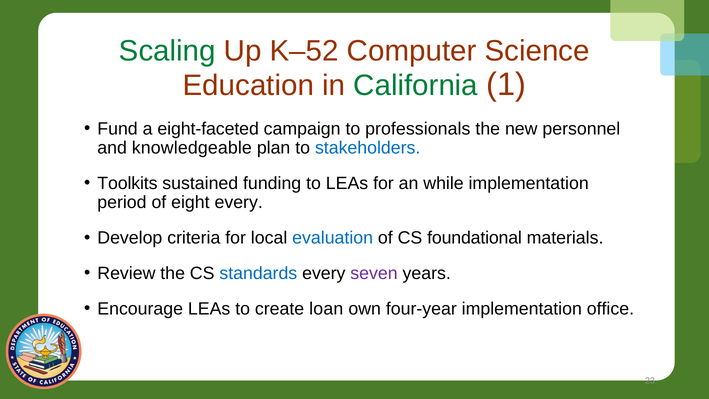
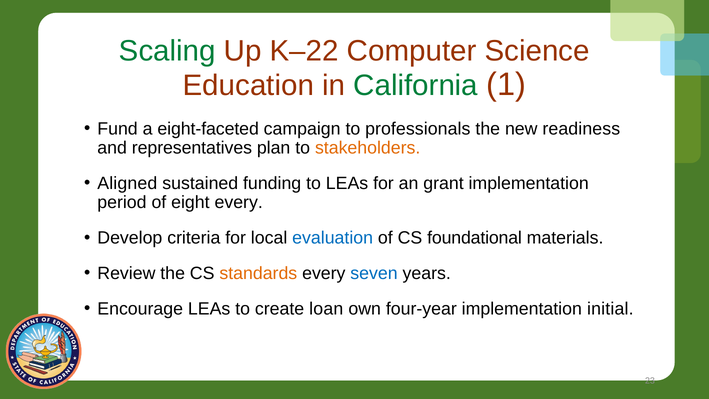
K–52: K–52 -> K–22
personnel: personnel -> readiness
knowledgeable: knowledgeable -> representatives
stakeholders colour: blue -> orange
Toolkits: Toolkits -> Aligned
while: while -> grant
standards colour: blue -> orange
seven colour: purple -> blue
office: office -> initial
